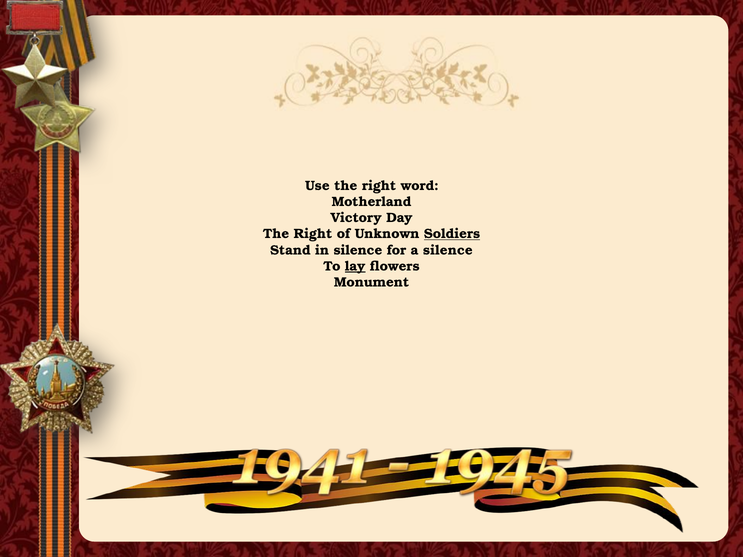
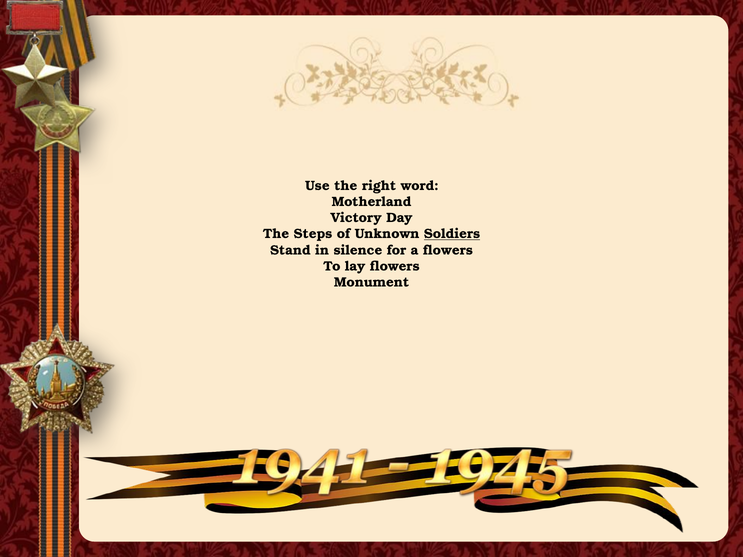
Right at (313, 234): Right -> Steps
a silence: silence -> flowers
lay underline: present -> none
